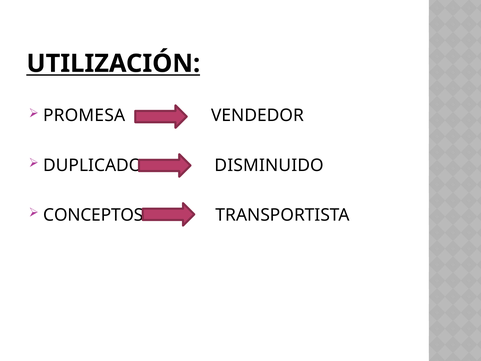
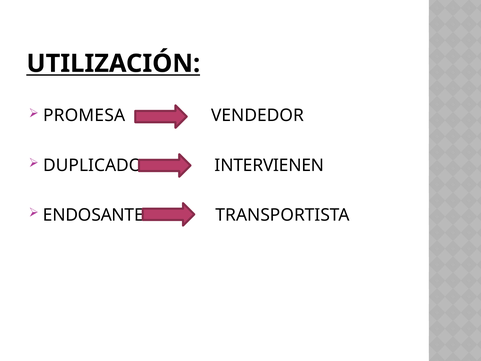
DISMINUIDO: DISMINUIDO -> INTERVIENEN
CONCEPTOS: CONCEPTOS -> ENDOSANTE
